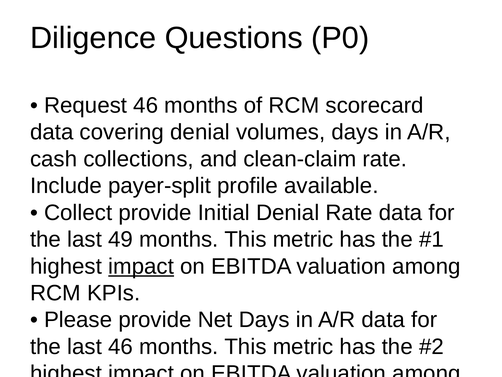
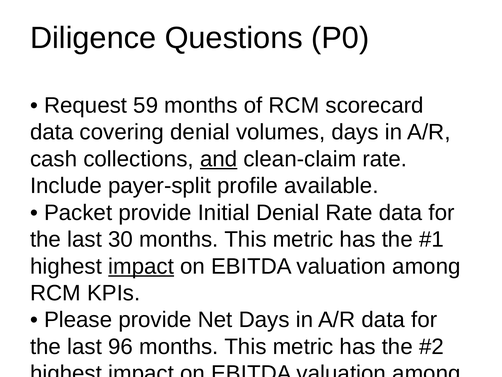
Request 46: 46 -> 59
and underline: none -> present
Collect at (78, 212): Collect -> Packet
49: 49 -> 30
last 46: 46 -> 96
